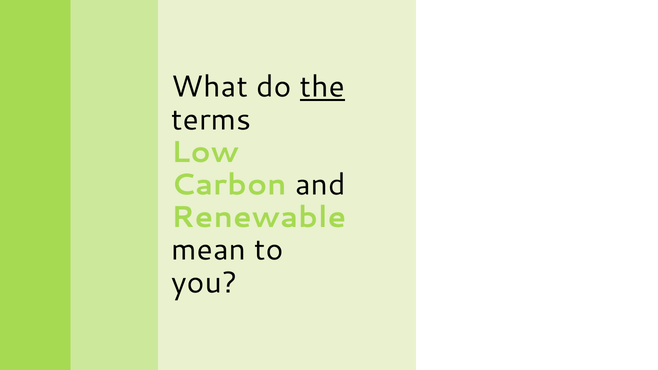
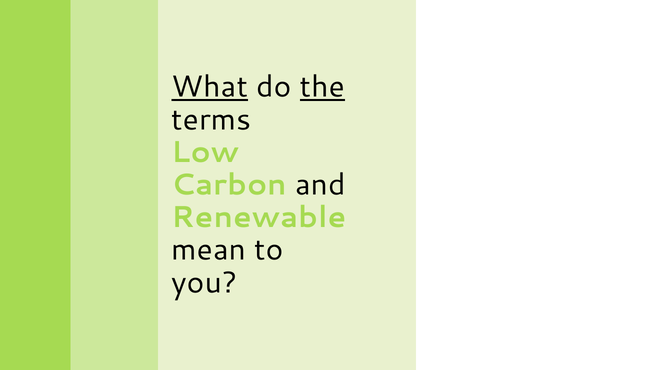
What at (210, 87) underline: none -> present
